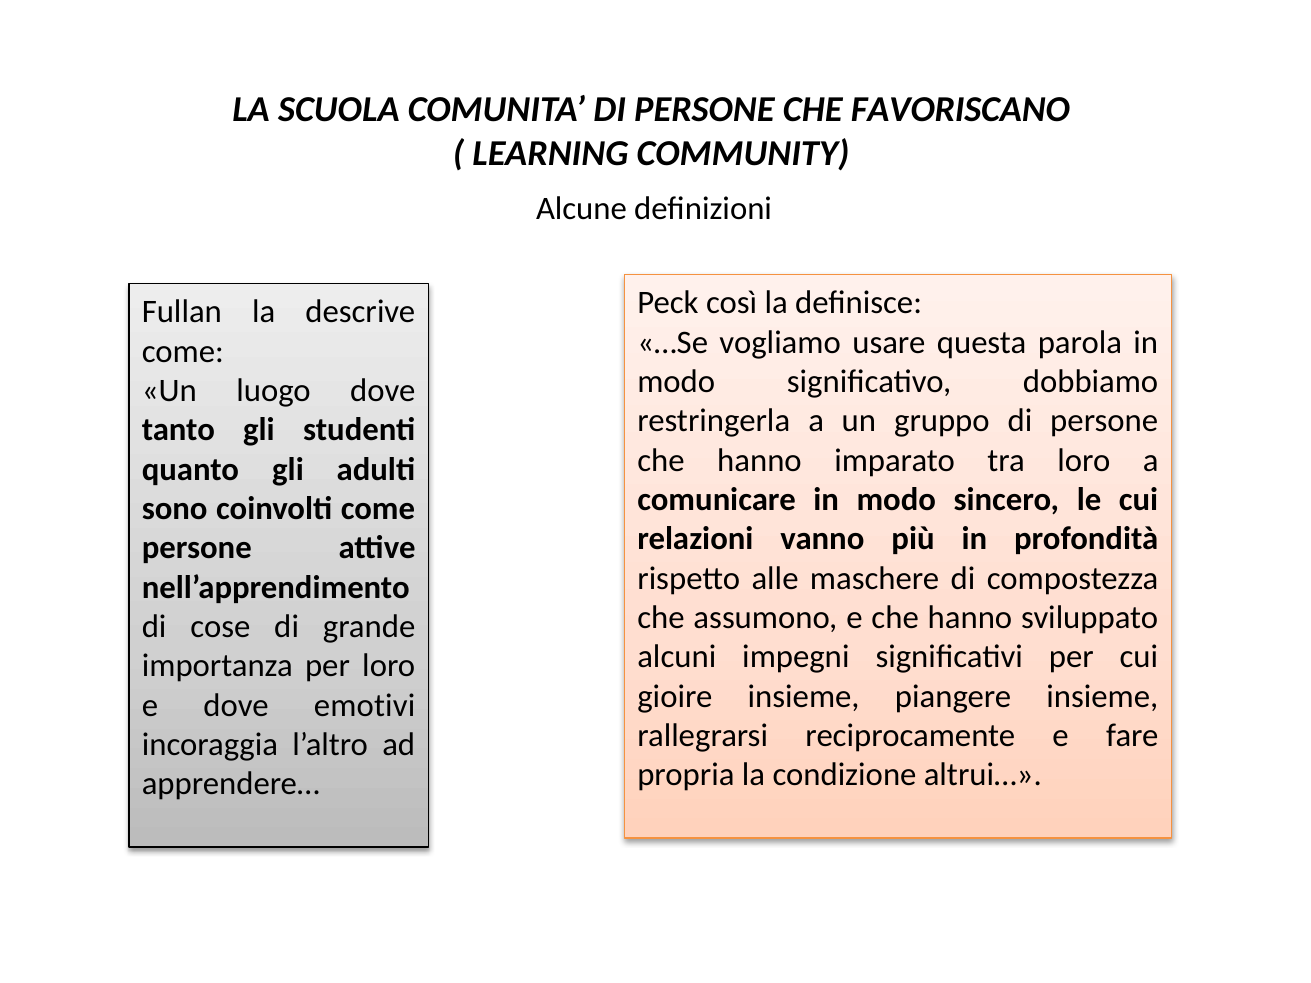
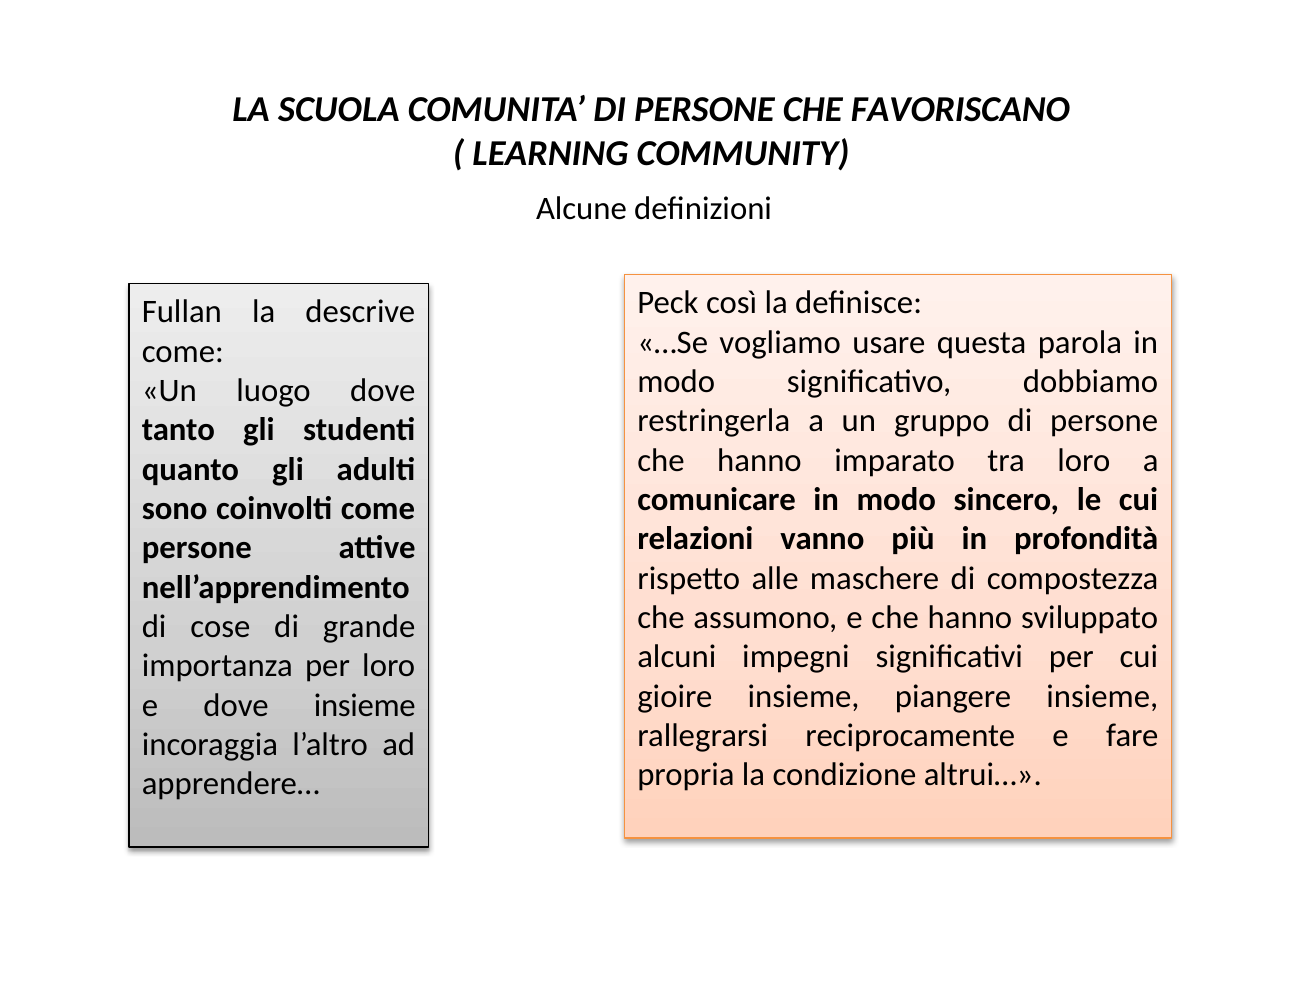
dove emotivi: emotivi -> insieme
